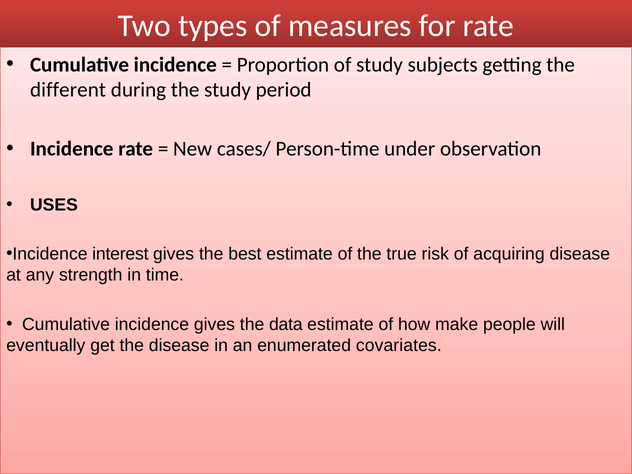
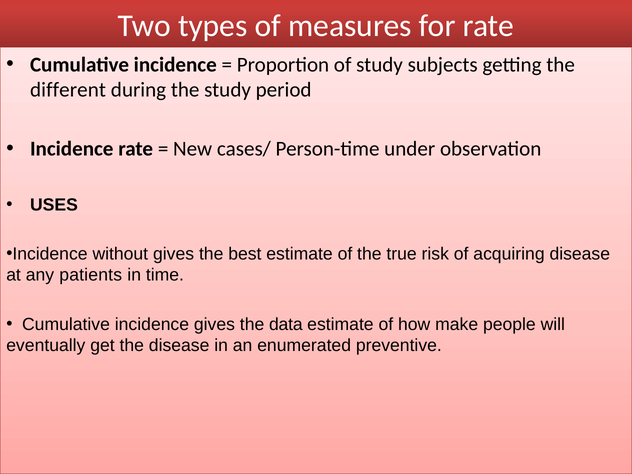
interest: interest -> without
strength: strength -> patients
covariates: covariates -> preventive
